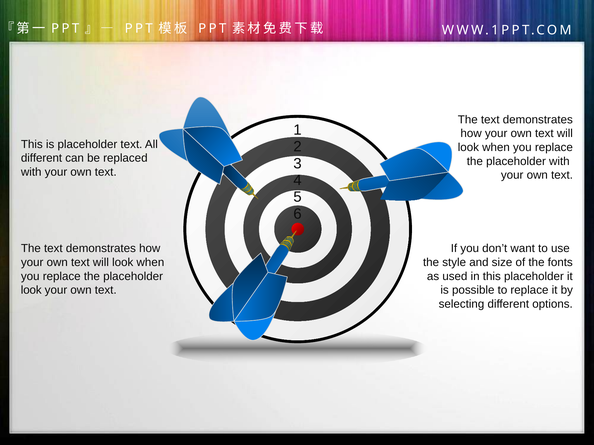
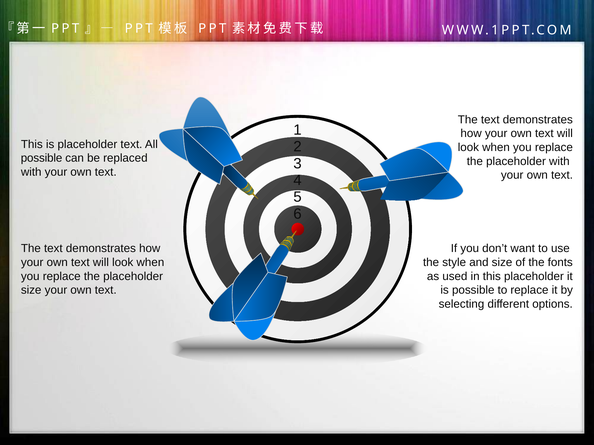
different at (42, 158): different -> possible
look at (31, 290): look -> size
